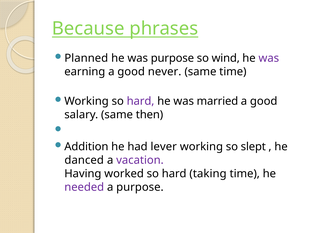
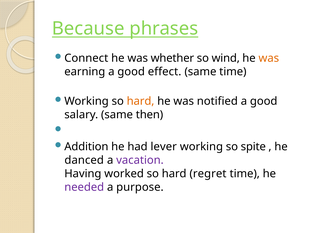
Planned: Planned -> Connect
was purpose: purpose -> whether
was at (269, 58) colour: purple -> orange
never: never -> effect
hard at (141, 101) colour: purple -> orange
married: married -> notified
slept: slept -> spite
taking: taking -> regret
